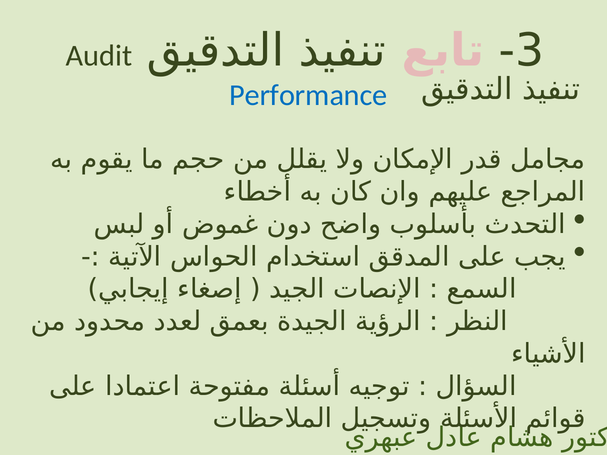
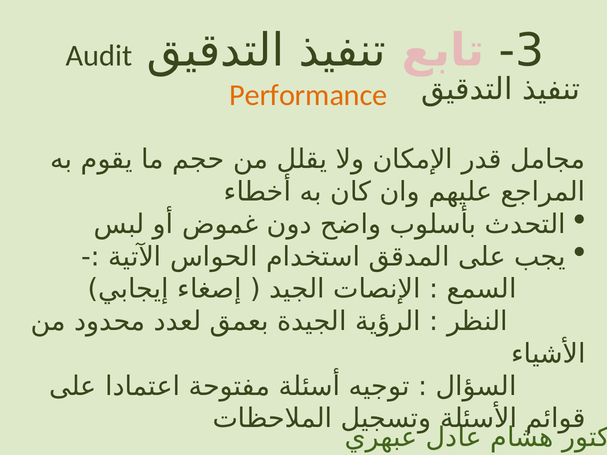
Performance colour: blue -> orange
